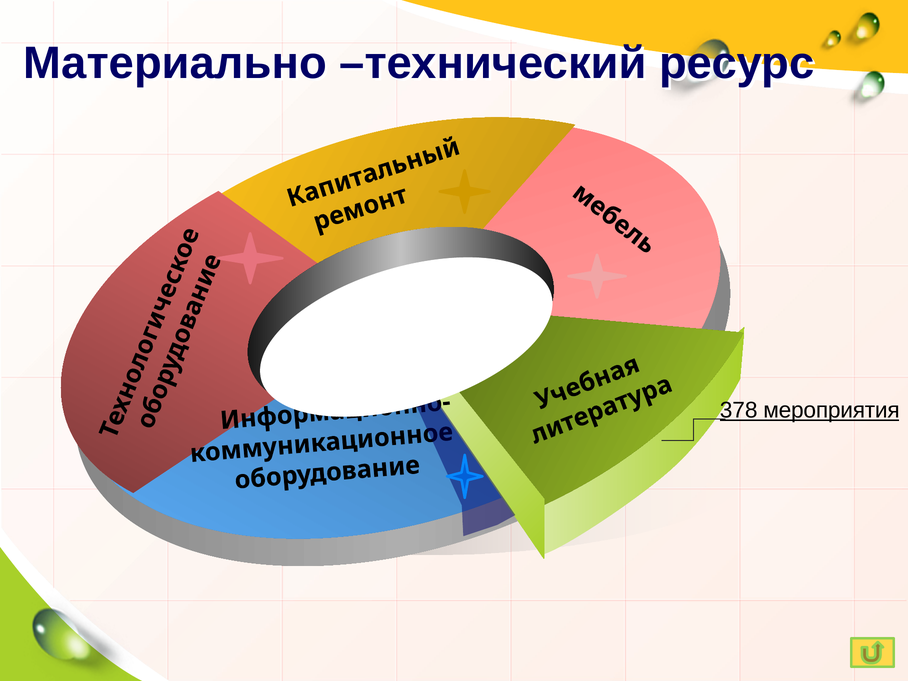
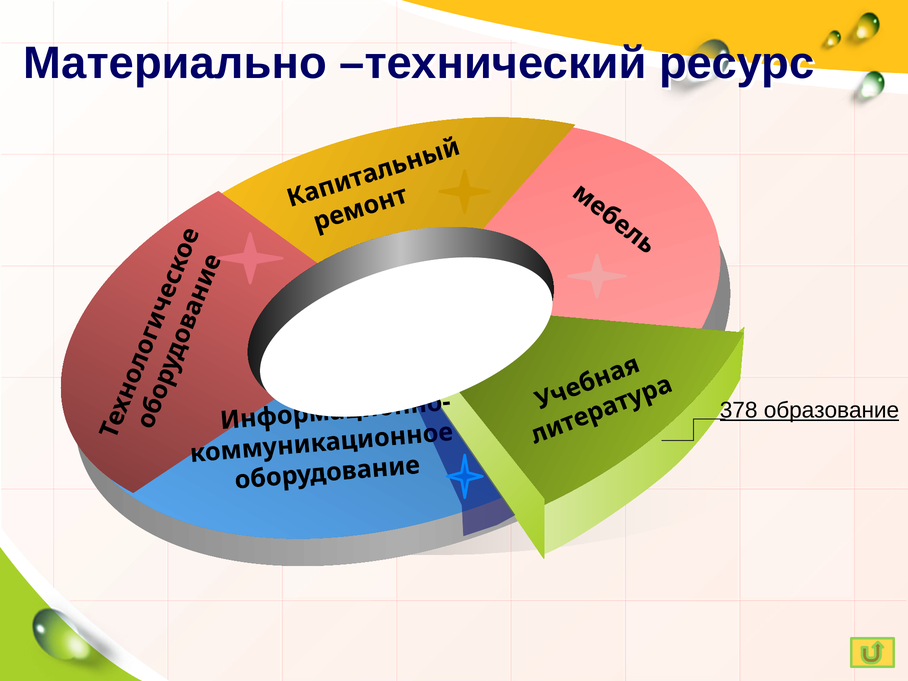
мероприятия: мероприятия -> образование
